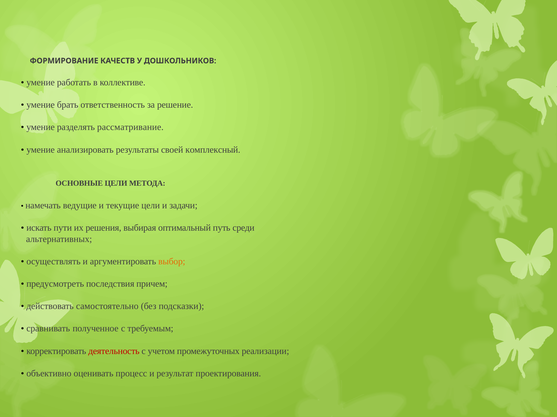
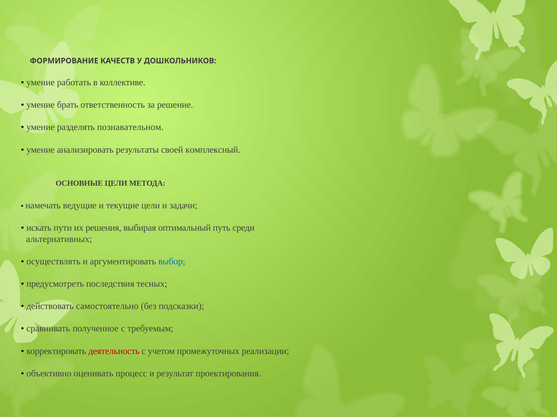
рассматривание: рассматривание -> познавательном
выбор colour: orange -> blue
причем: причем -> тесных
